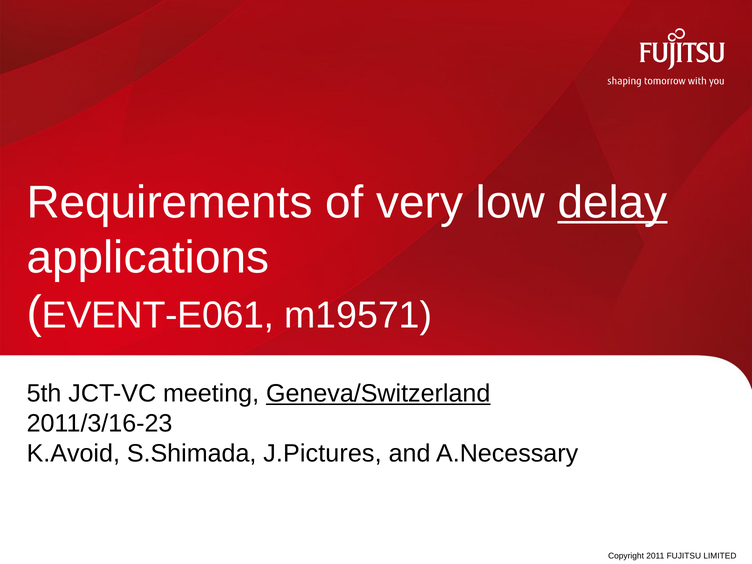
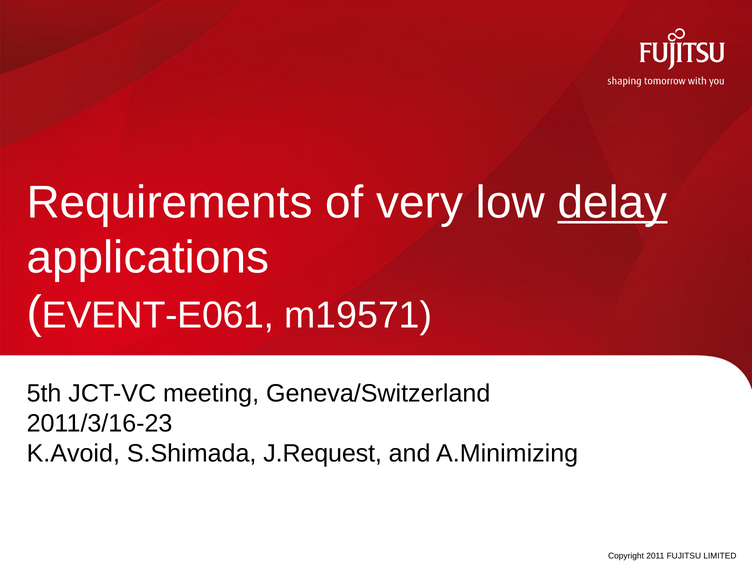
Geneva/Switzerland underline: present -> none
J.Pictures: J.Pictures -> J.Request
A.Necessary: A.Necessary -> A.Minimizing
